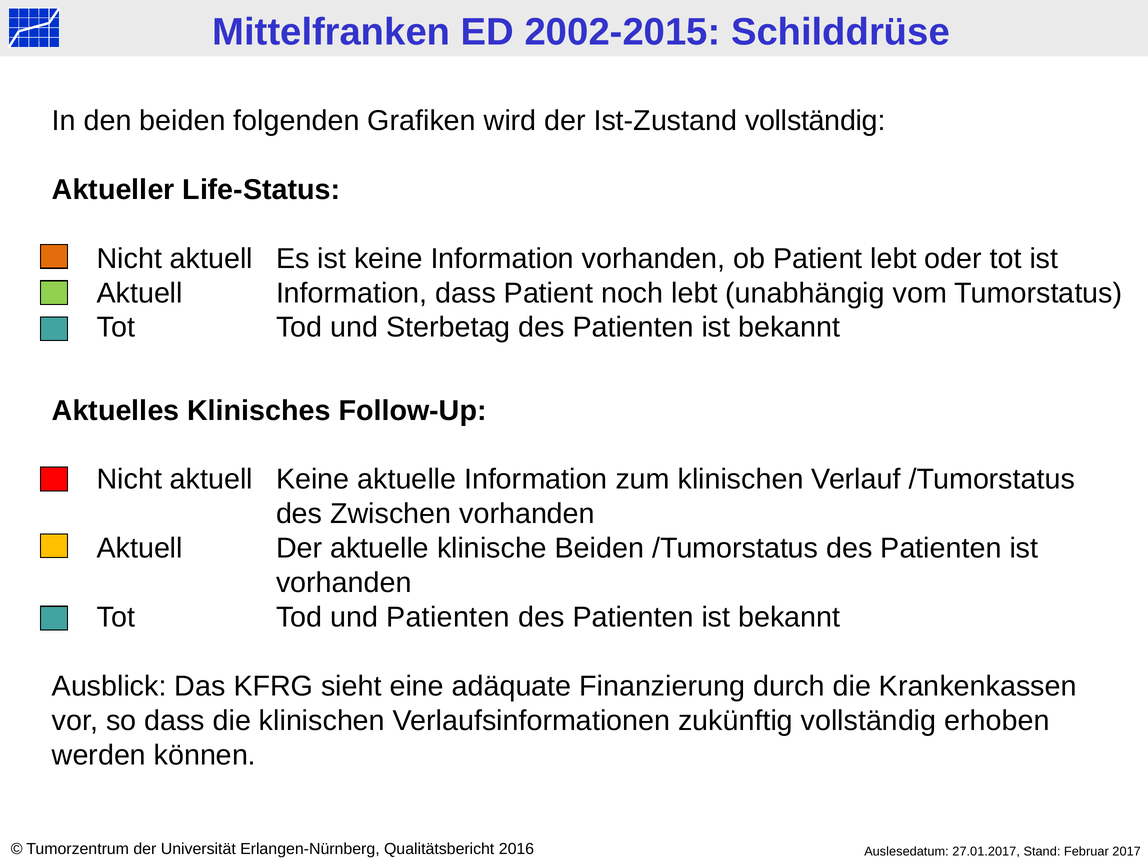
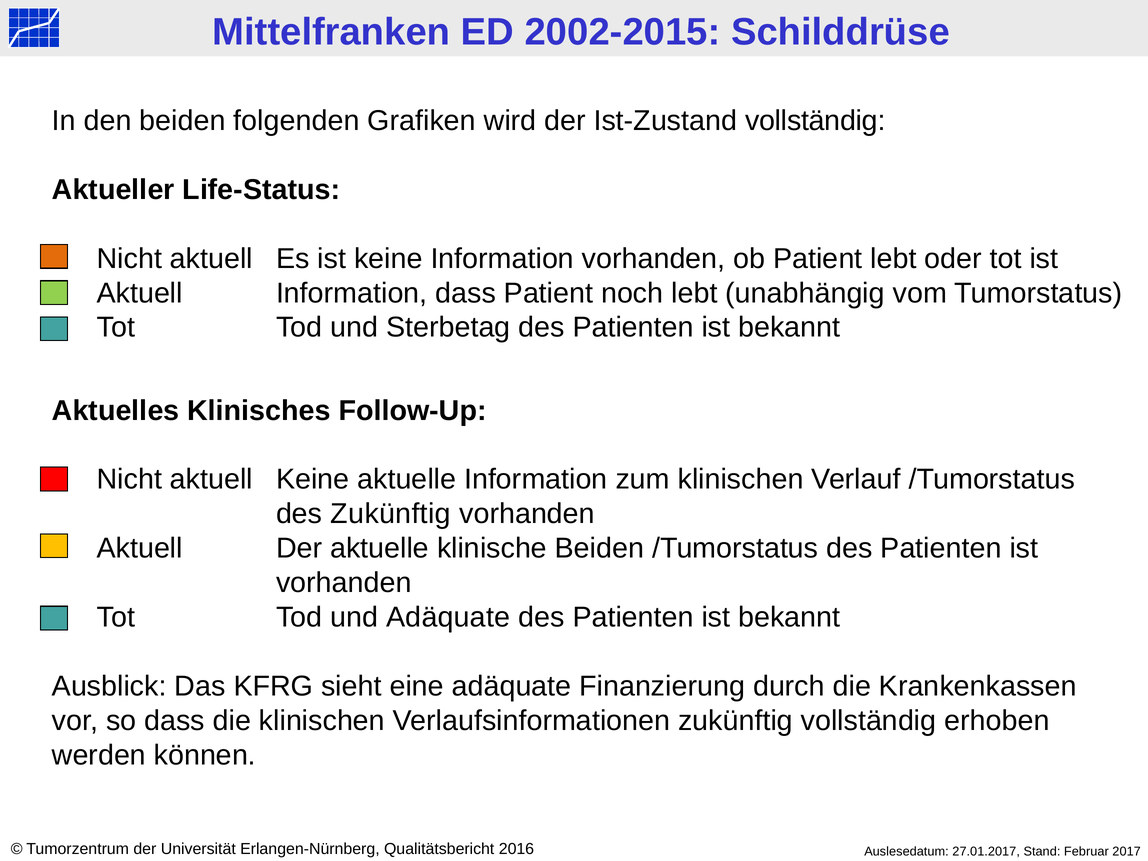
des Zwischen: Zwischen -> Zukünftig
und Patienten: Patienten -> Adäquate
